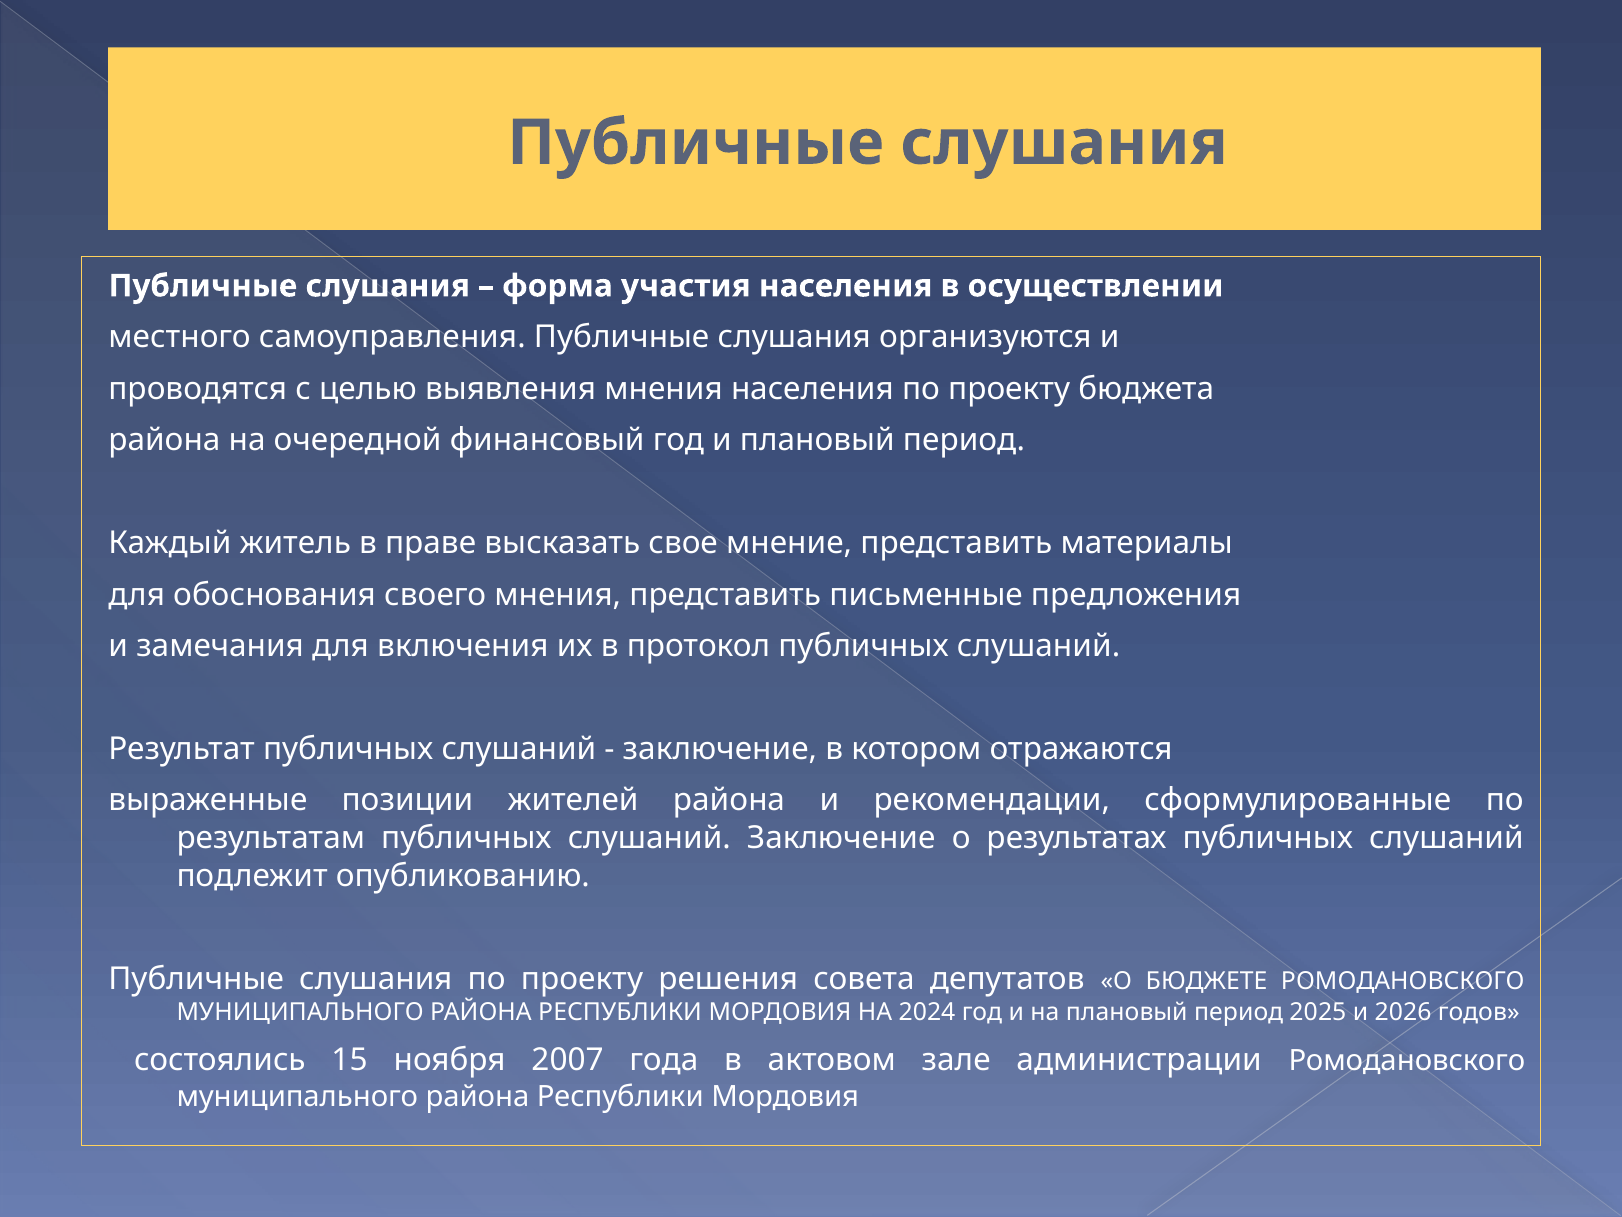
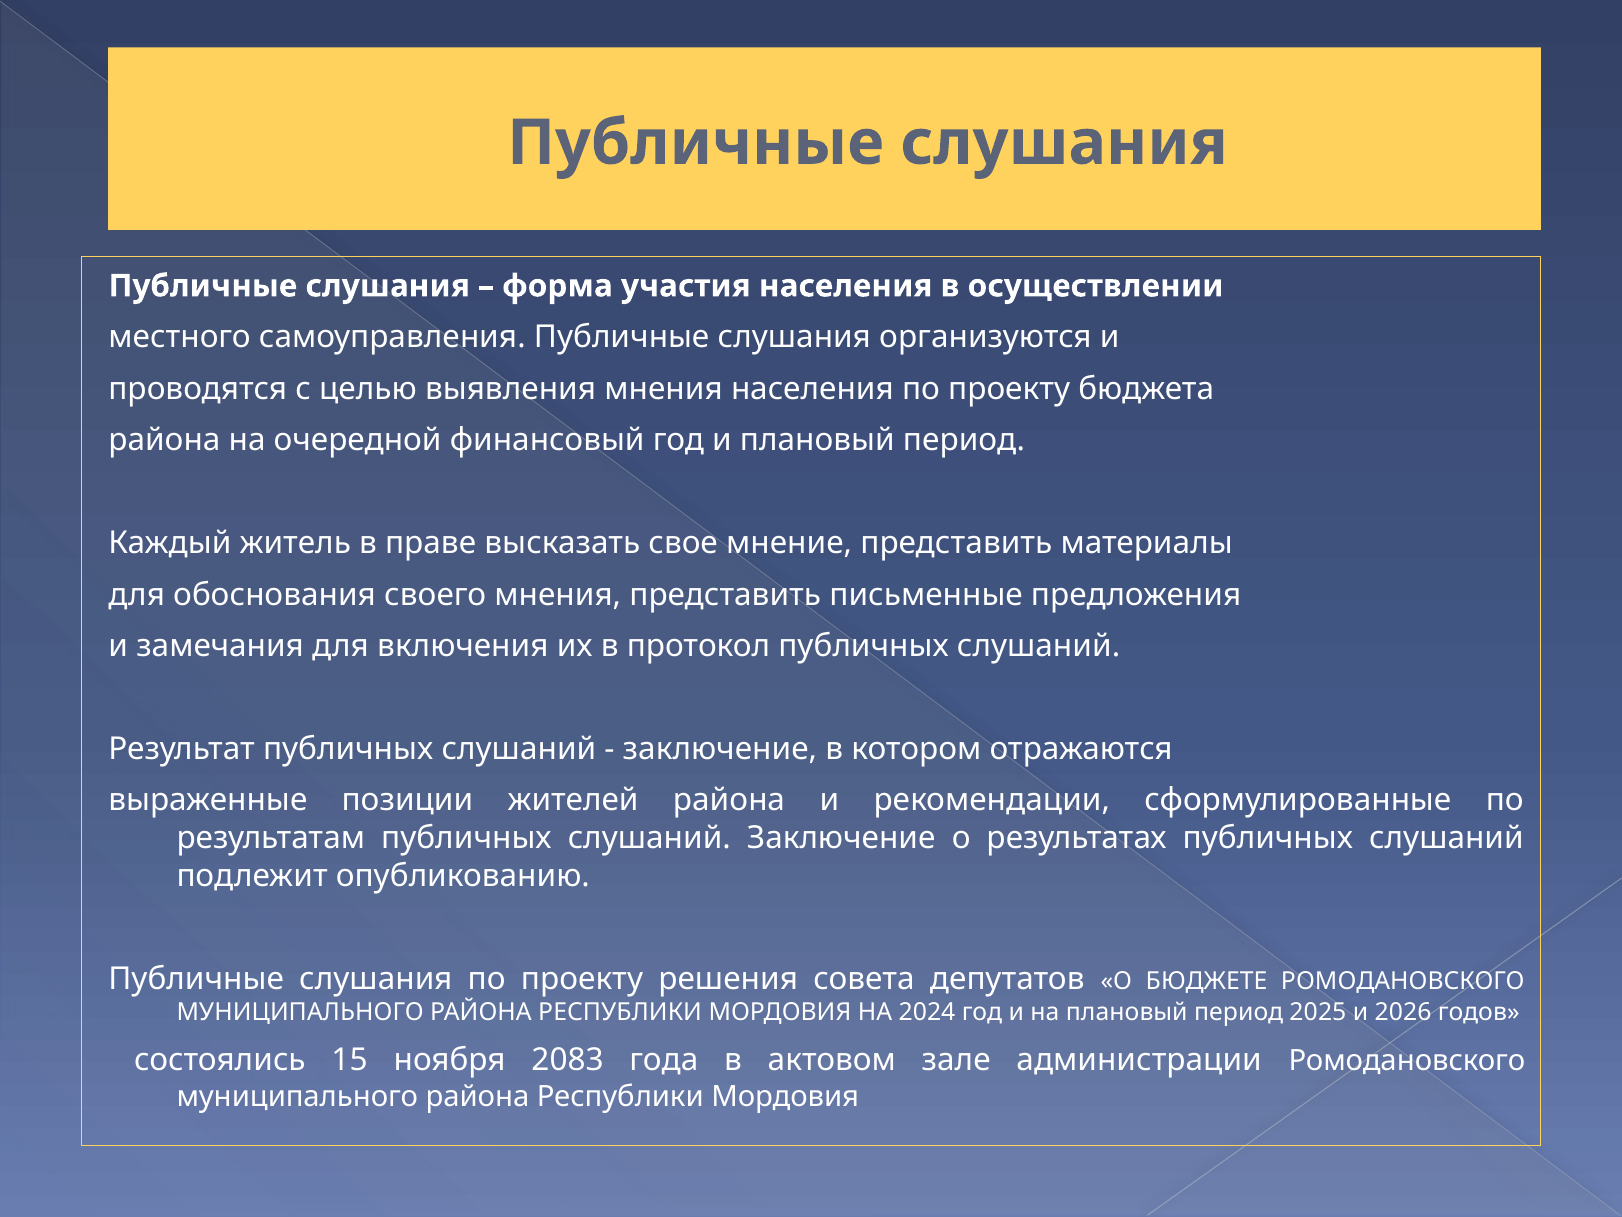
2007: 2007 -> 2083
